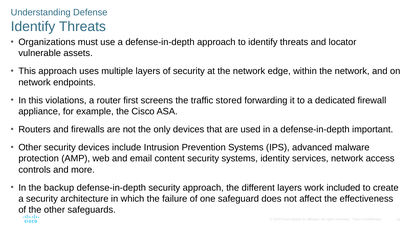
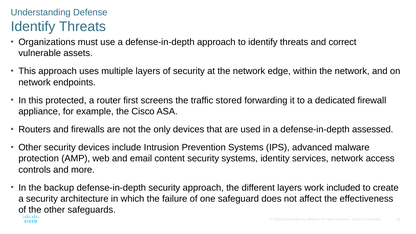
locator: locator -> correct
violations: violations -> protected
important: important -> assessed
